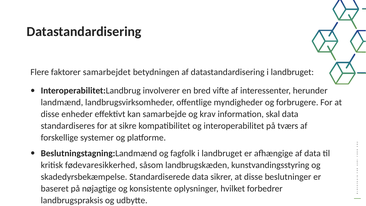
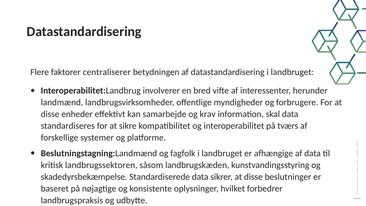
samarbejdet: samarbejdet -> centraliserer
fødevaresikkerhed: fødevaresikkerhed -> landbrugssektoren
